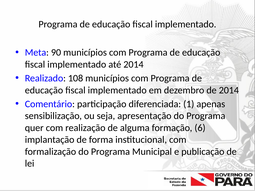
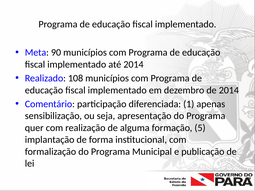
6: 6 -> 5
